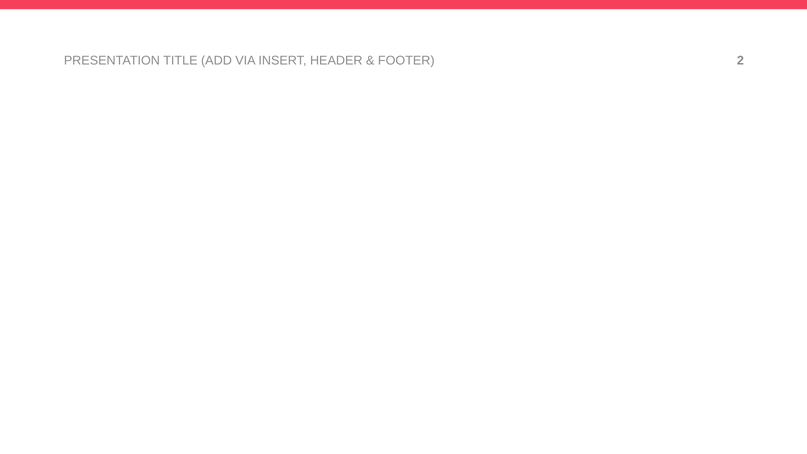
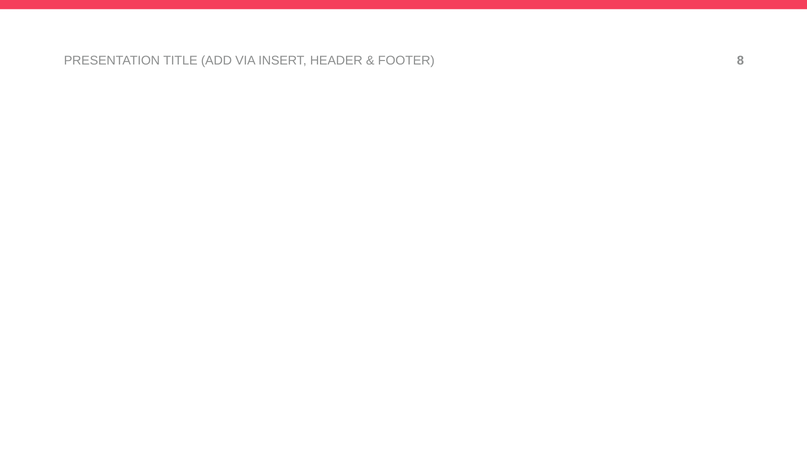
2: 2 -> 8
